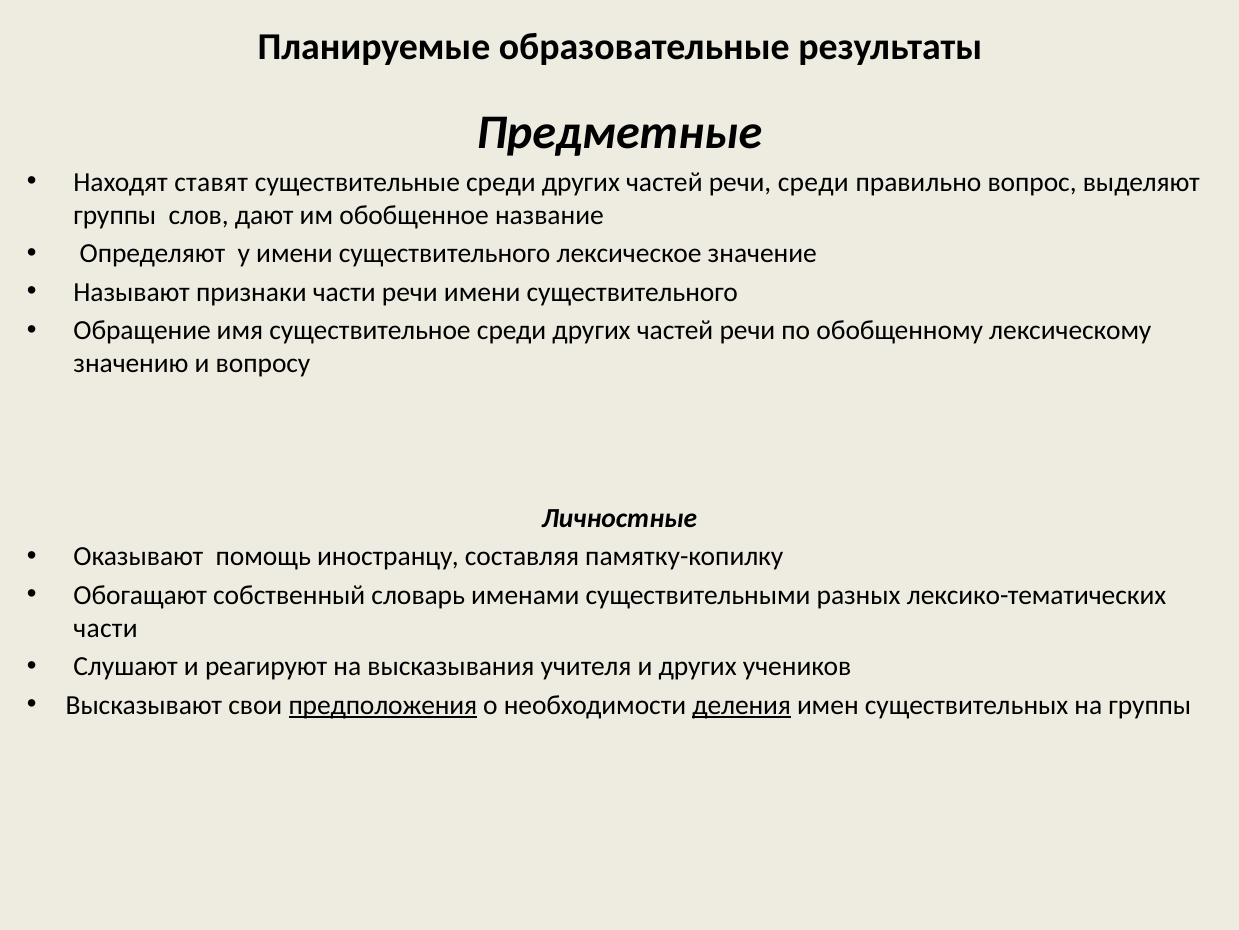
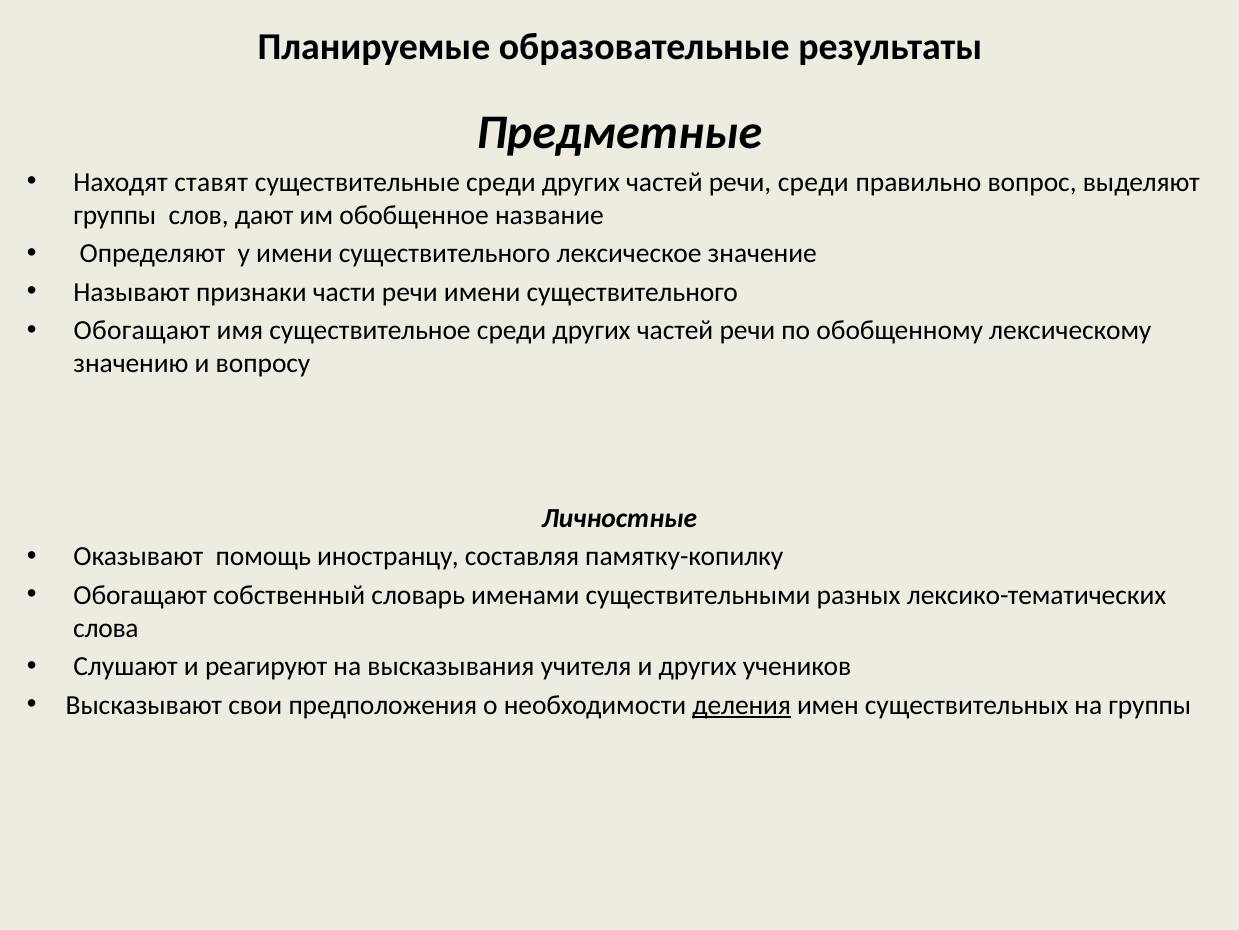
Обращение at (142, 330): Обращение -> Обогащают
части at (106, 628): части -> слова
предположения underline: present -> none
